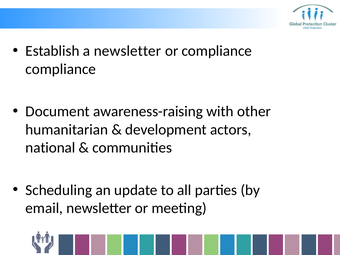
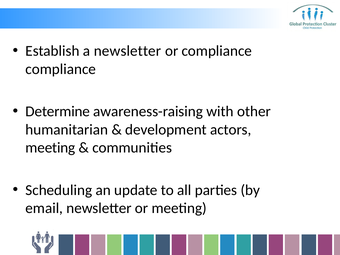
Document: Document -> Determine
national at (50, 148): national -> meeting
